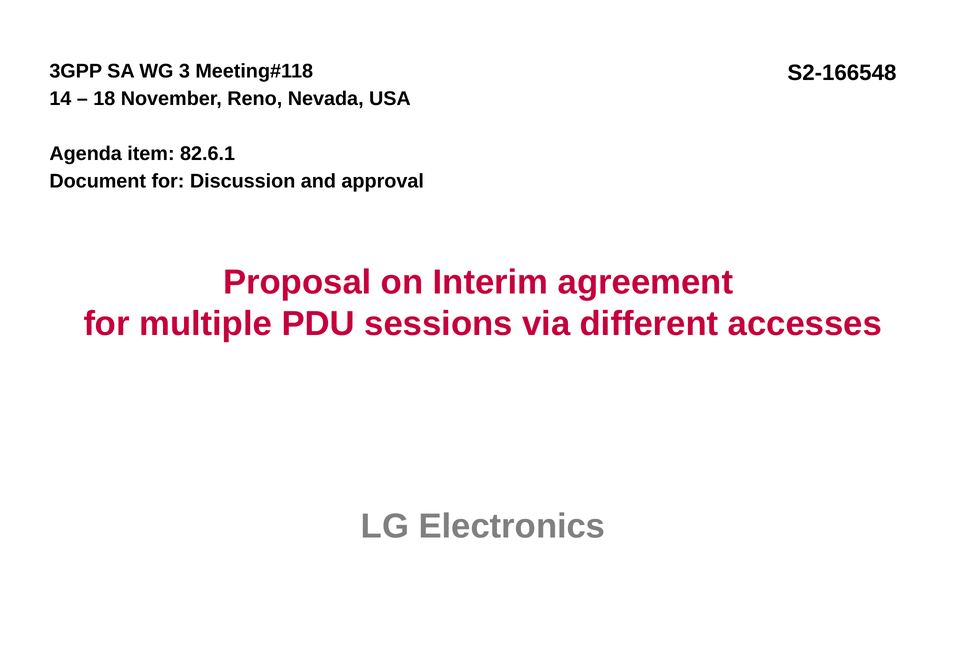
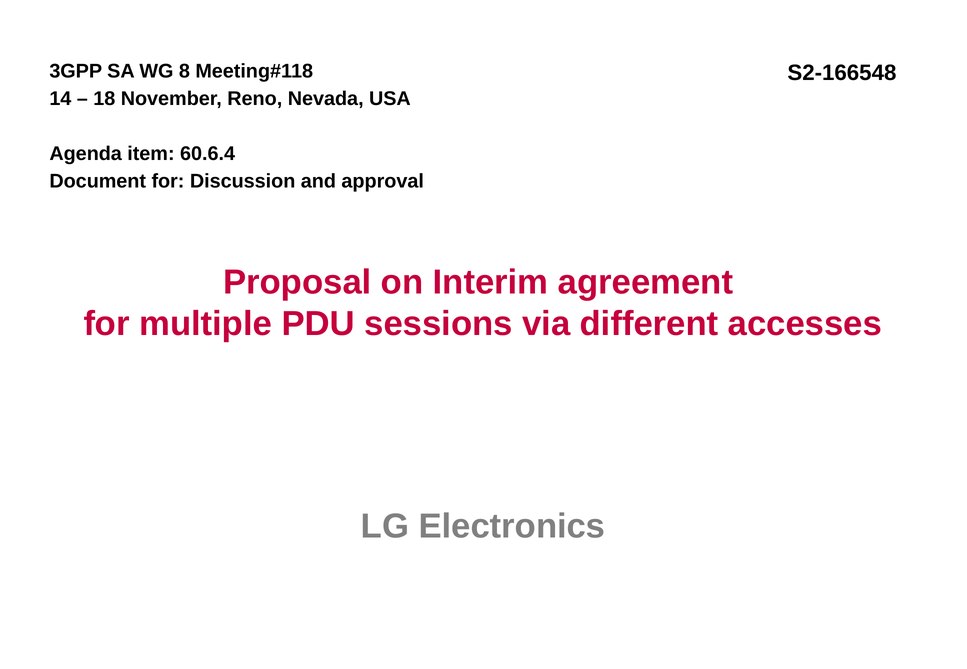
3: 3 -> 8
82.6.1: 82.6.1 -> 60.6.4
